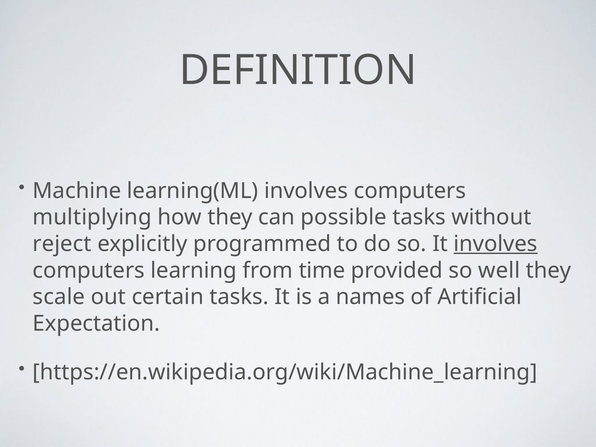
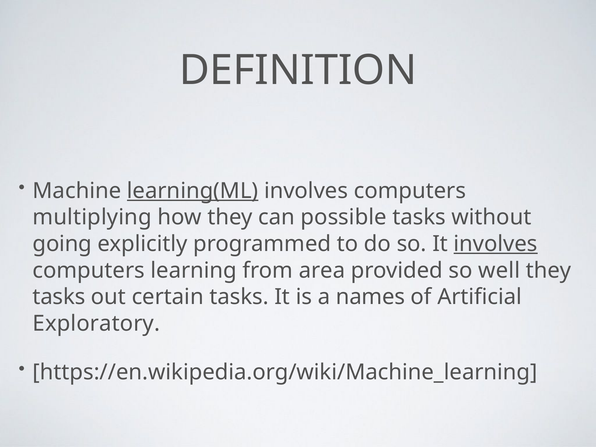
learning(ML underline: none -> present
reject: reject -> going
time: time -> area
scale at (59, 297): scale -> tasks
Expectation: Expectation -> Exploratory
